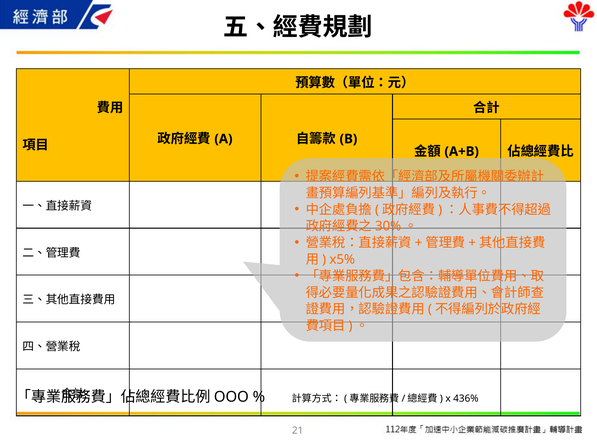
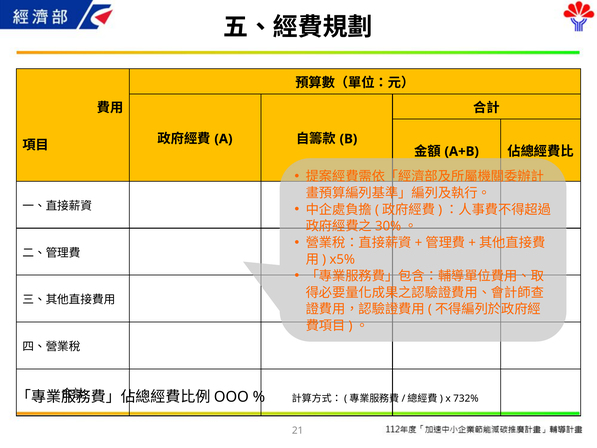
436%: 436% -> 732%
